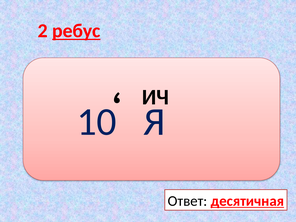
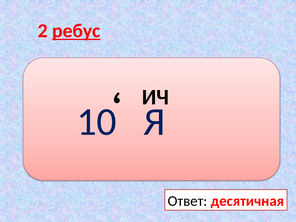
десятичная underline: present -> none
